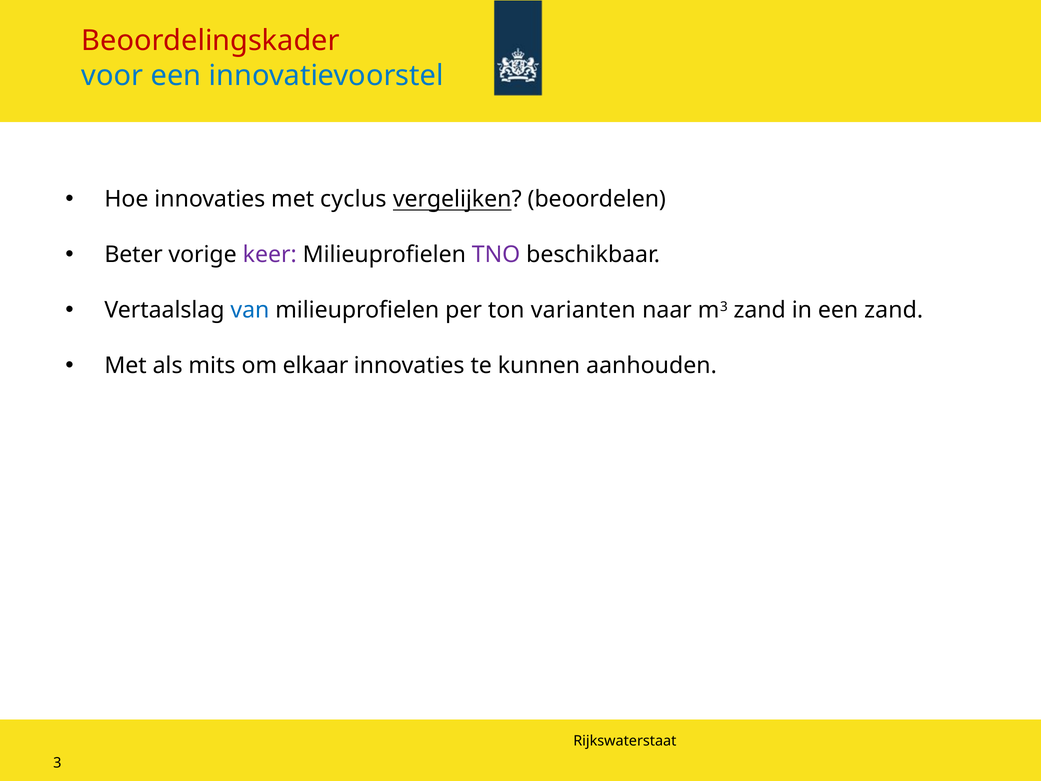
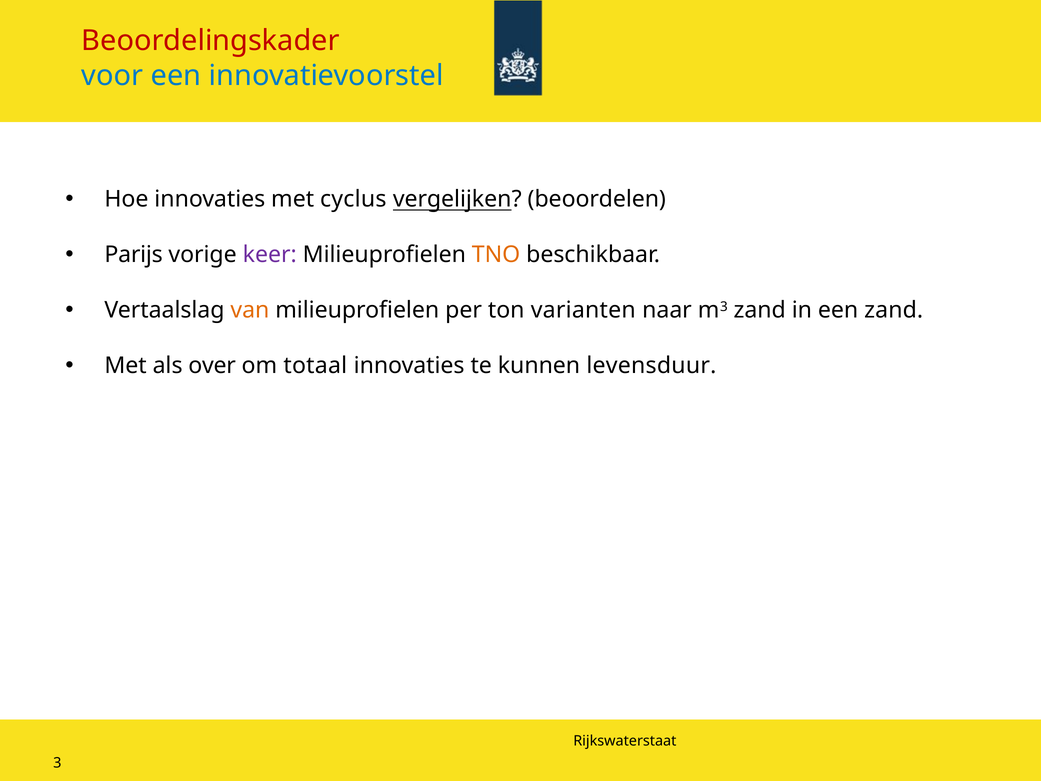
Beter: Beter -> Parijs
TNO colour: purple -> orange
van colour: blue -> orange
mits: mits -> over
elkaar: elkaar -> totaal
aanhouden: aanhouden -> levensduur
